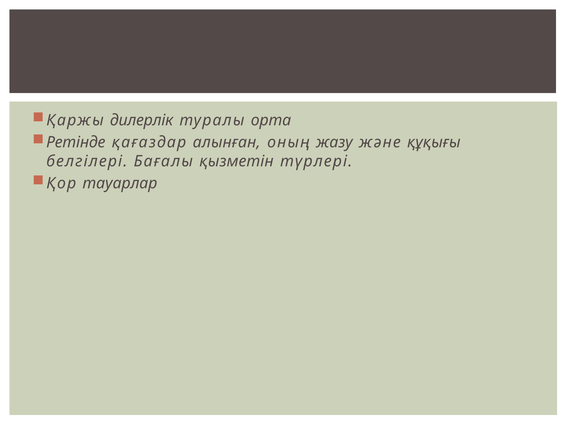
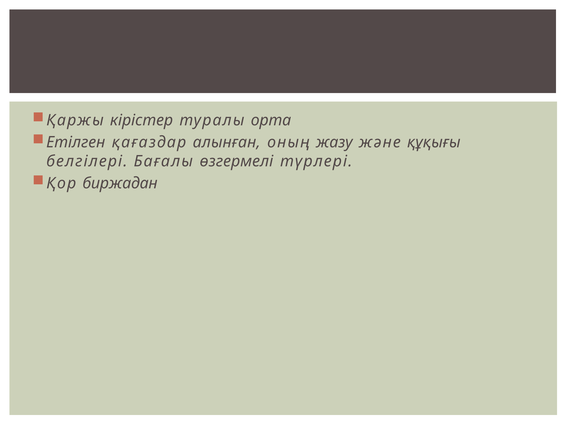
дилерлік: дилерлік -> кірістер
Ретінде: Ретінде -> Етілген
қызметін: қызметін -> өзгермелі
тауарлар: тауарлар -> биржадан
